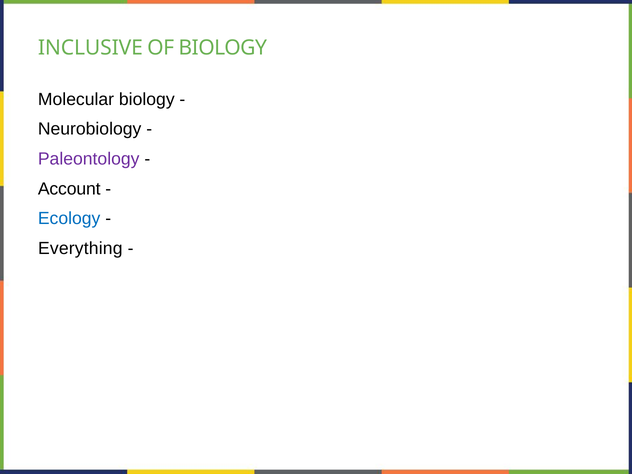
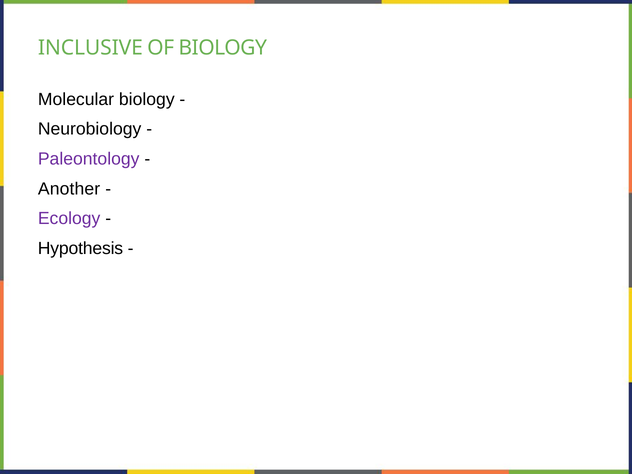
Account: Account -> Another
Ecology colour: blue -> purple
Everything: Everything -> Hypothesis
